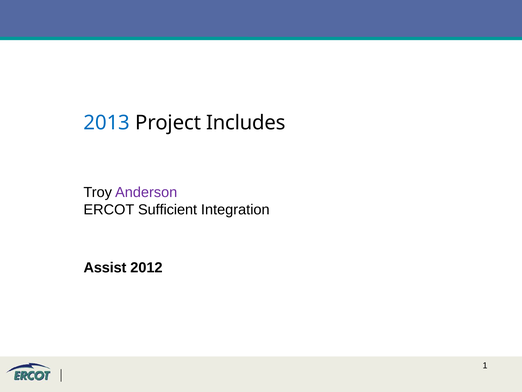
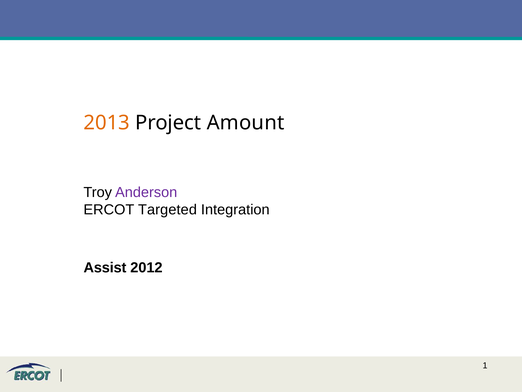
2013 colour: blue -> orange
Includes: Includes -> Amount
Sufficient: Sufficient -> Targeted
